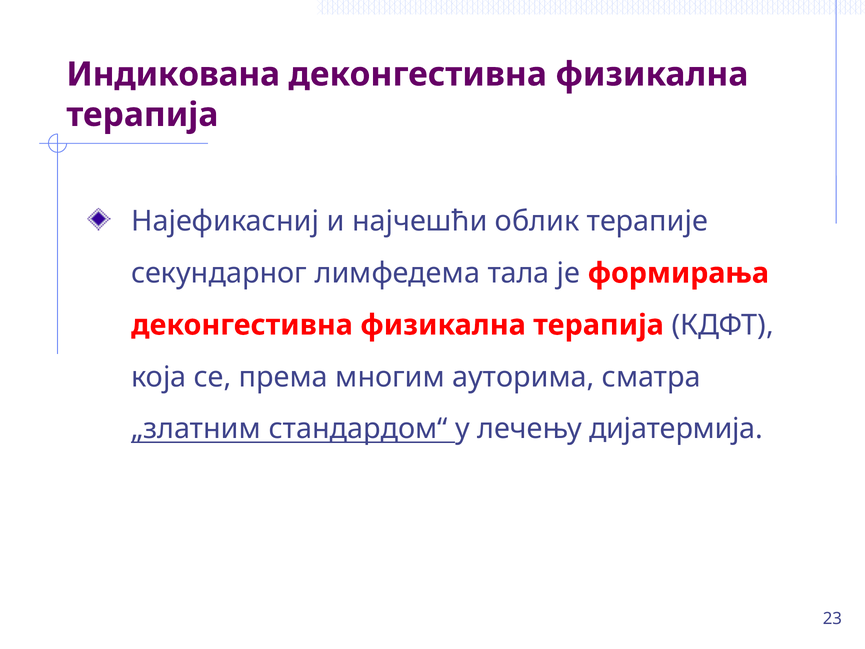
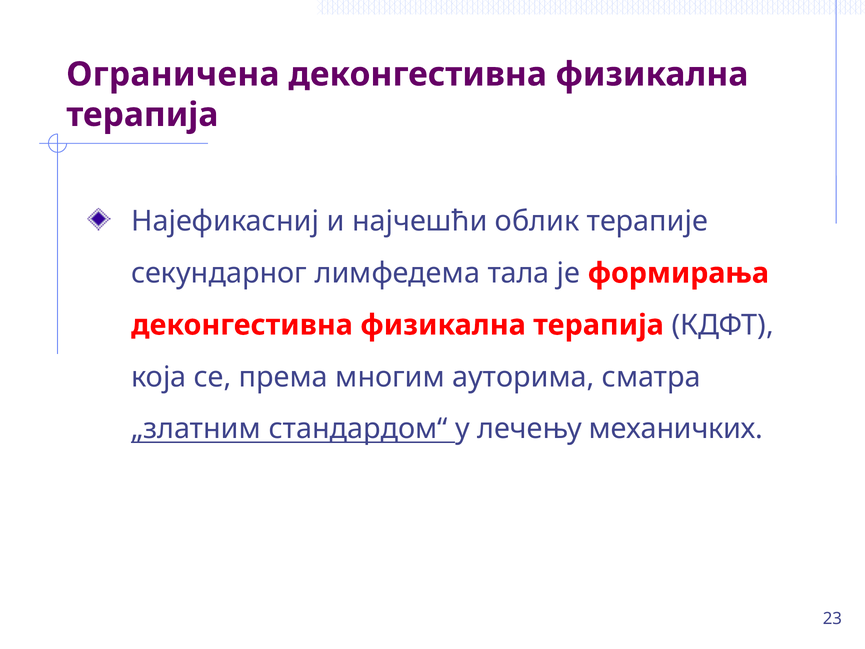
Индикована: Индикована -> Ограничена
дијатермија: дијатермија -> механичких
